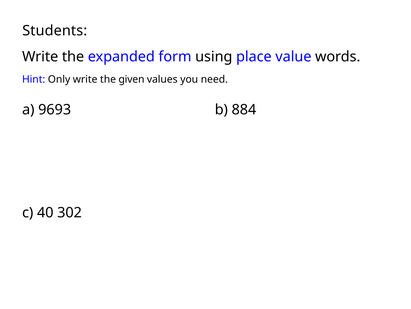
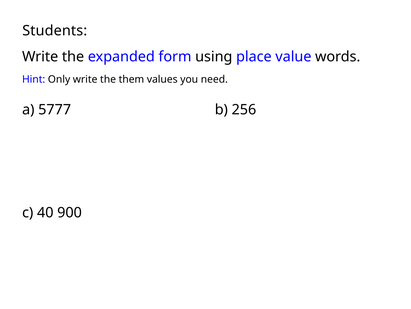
given: given -> them
9693: 9693 -> 5777
884: 884 -> 256
302: 302 -> 900
